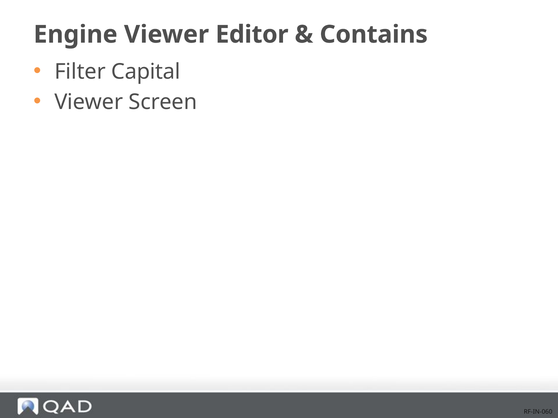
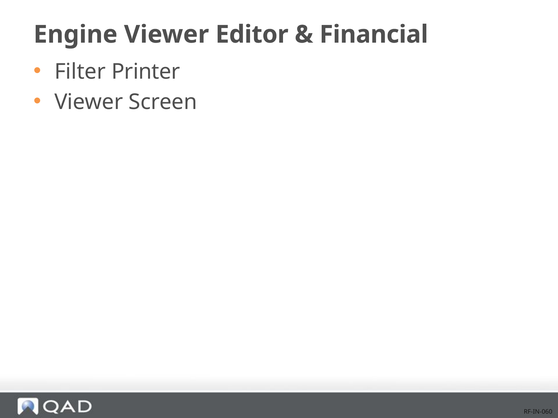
Contains: Contains -> Financial
Capital: Capital -> Printer
